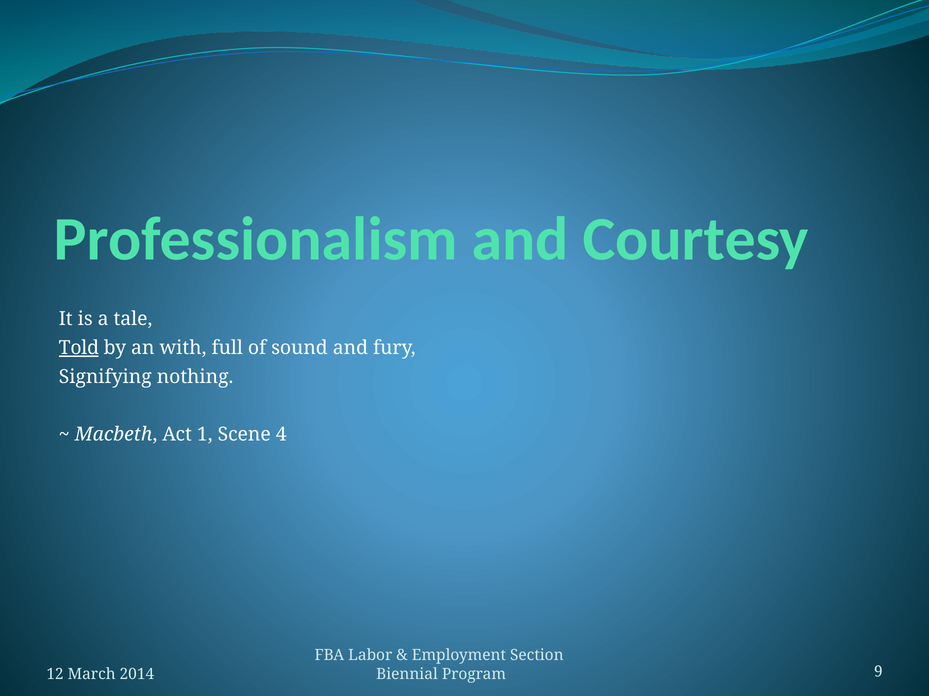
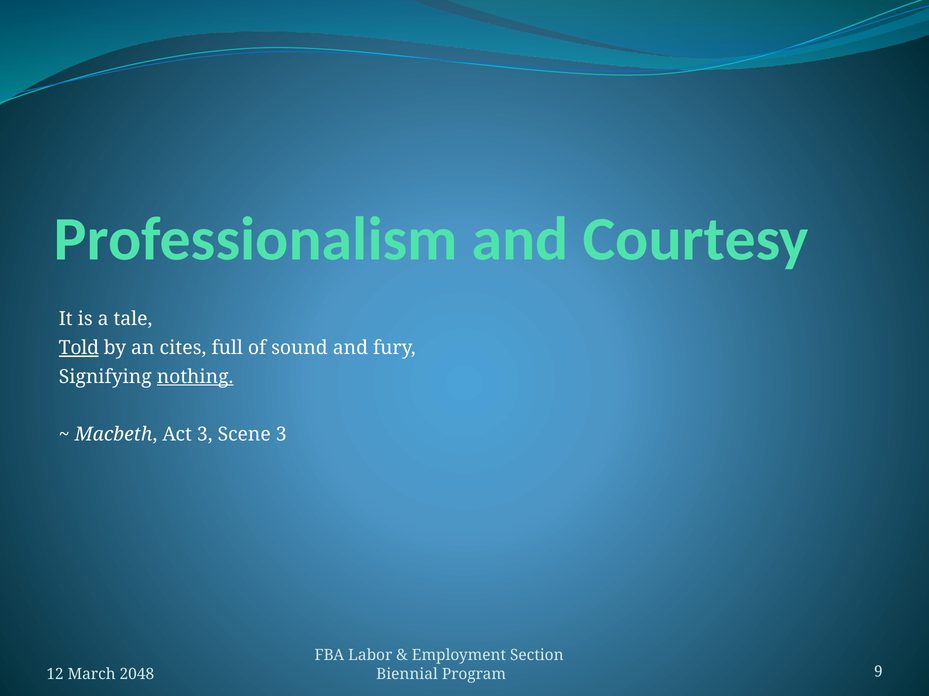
with: with -> cites
nothing underline: none -> present
Act 1: 1 -> 3
Scene 4: 4 -> 3
2014: 2014 -> 2048
